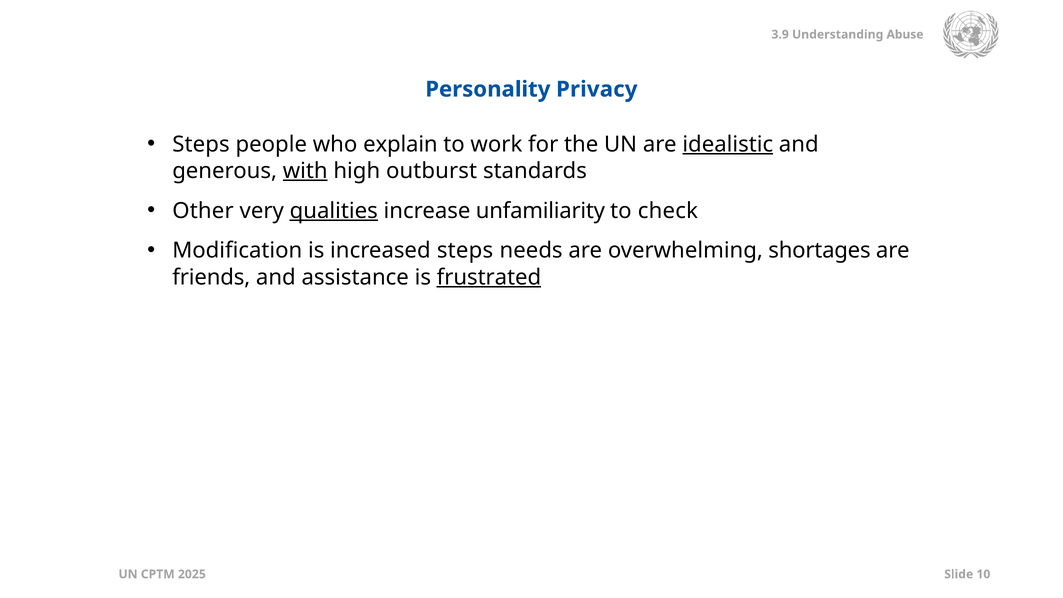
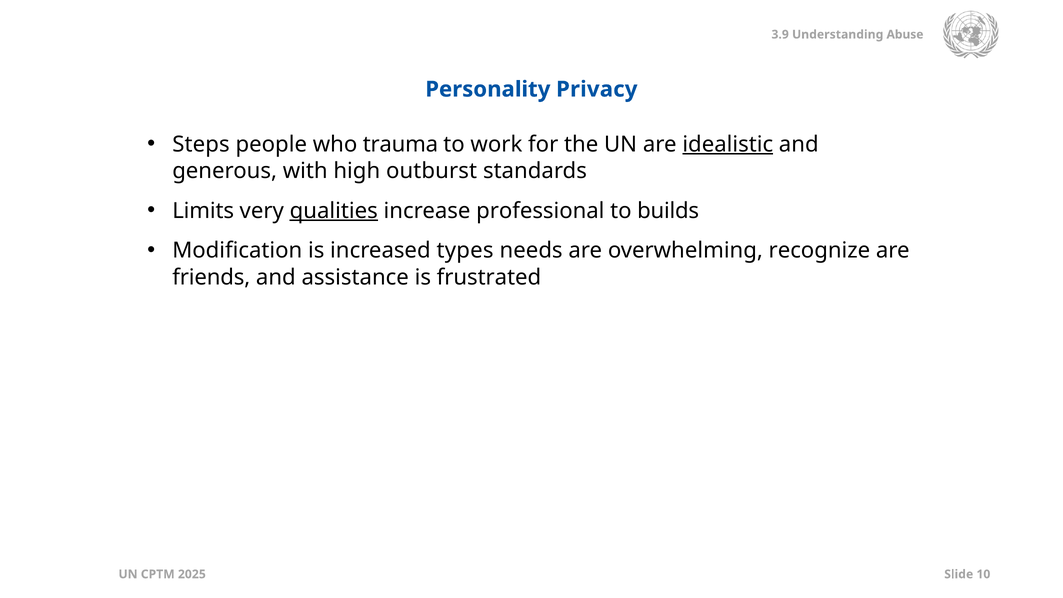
explain: explain -> trauma
with underline: present -> none
Other: Other -> Limits
unfamiliarity: unfamiliarity -> professional
check: check -> builds
increased steps: steps -> types
shortages: shortages -> recognize
frustrated underline: present -> none
